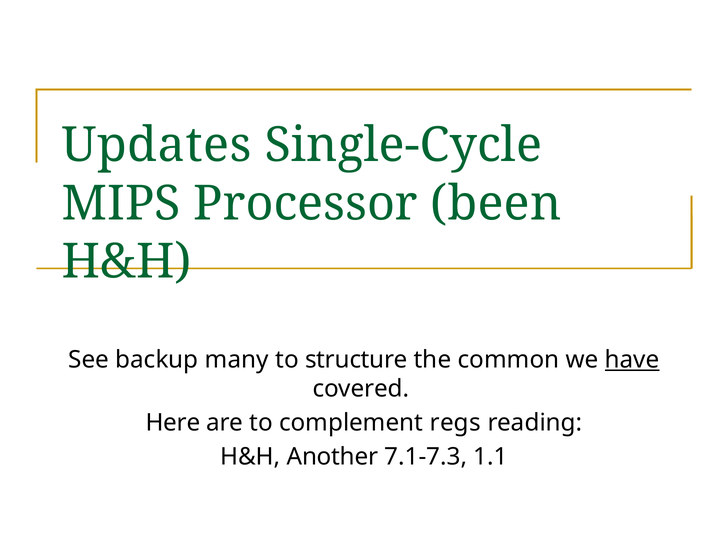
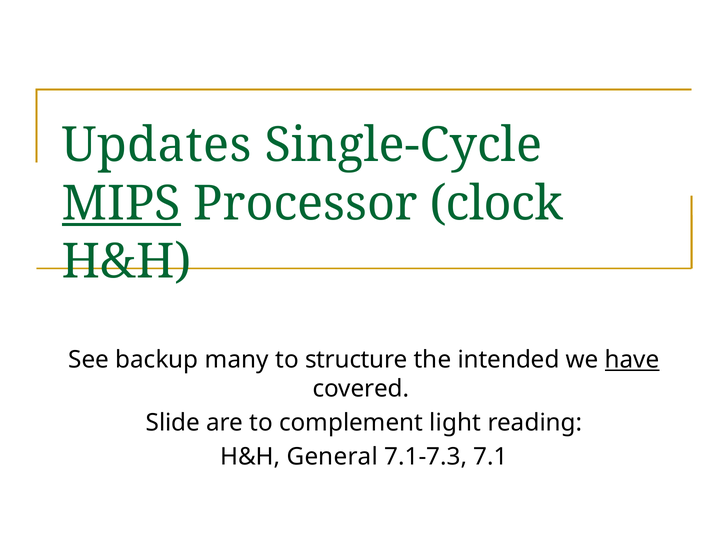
MIPS underline: none -> present
been: been -> clock
common: common -> intended
Here: Here -> Slide
regs: regs -> light
Another: Another -> General
1.1: 1.1 -> 7.1
